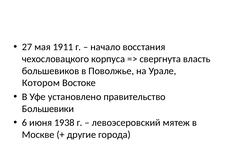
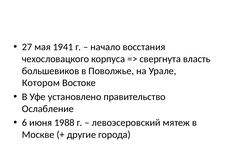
1911: 1911 -> 1941
Большевики: Большевики -> Ослабление
1938: 1938 -> 1988
